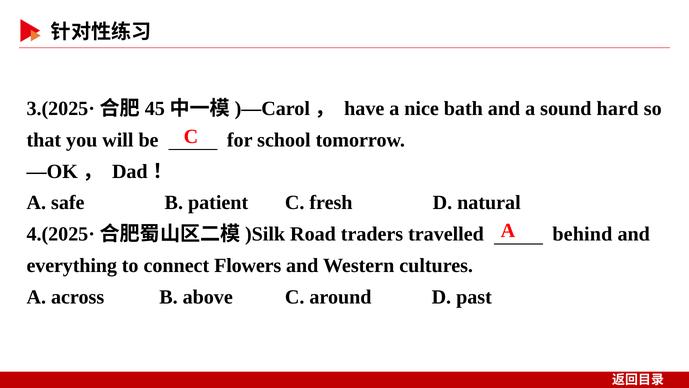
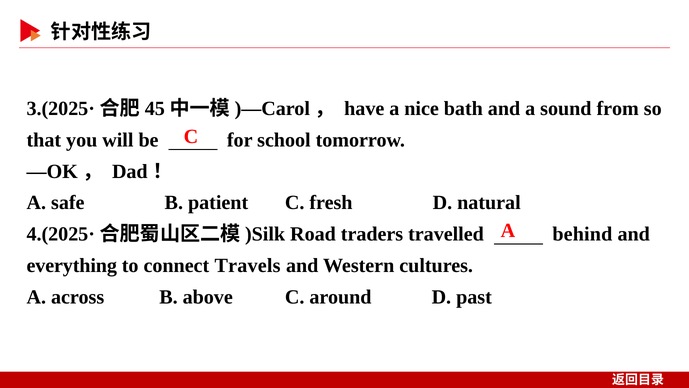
hard: hard -> from
Flowers: Flowers -> Travels
